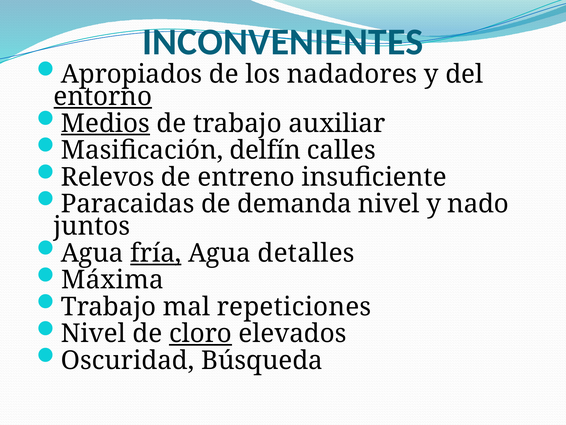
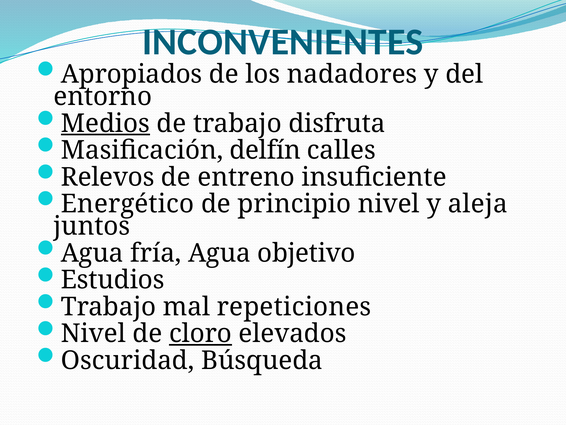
entorno underline: present -> none
auxiliar: auxiliar -> disfruta
Paracaidas: Paracaidas -> Energético
demanda: demanda -> principio
nado: nado -> aleja
fría underline: present -> none
detalles: detalles -> objetivo
Máxima: Máxima -> Estudios
